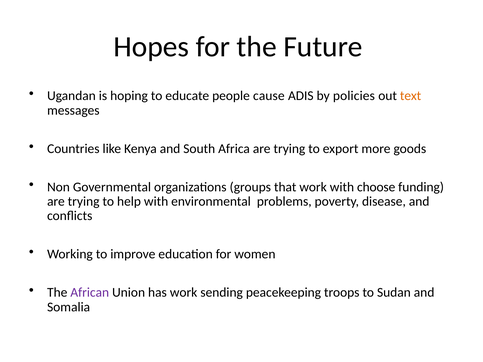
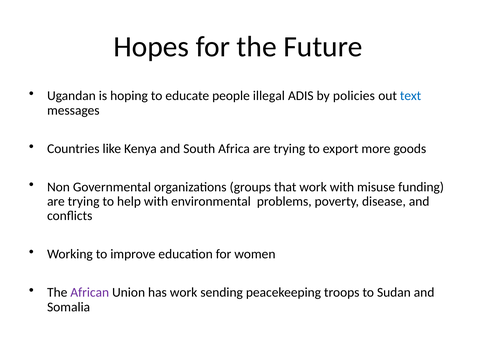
cause: cause -> illegal
text colour: orange -> blue
choose: choose -> misuse
